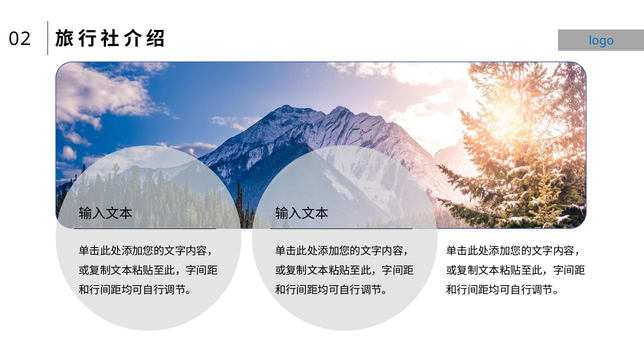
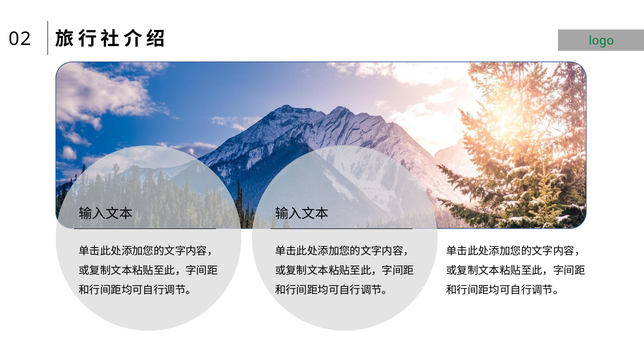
logo colour: blue -> green
